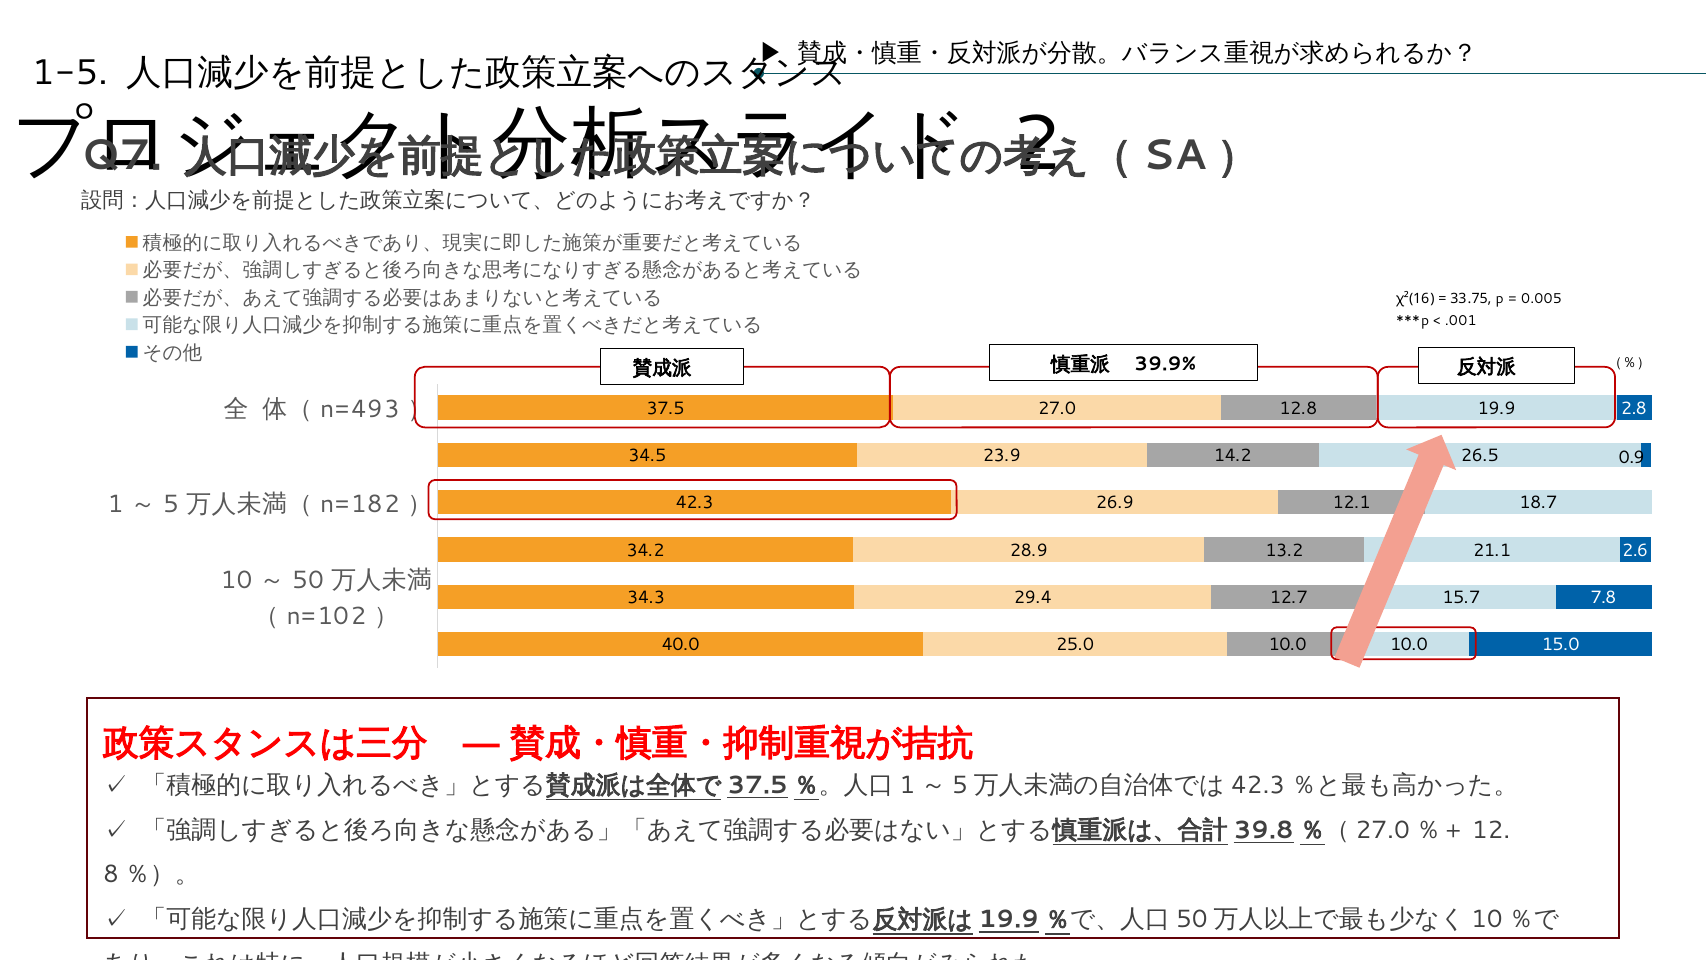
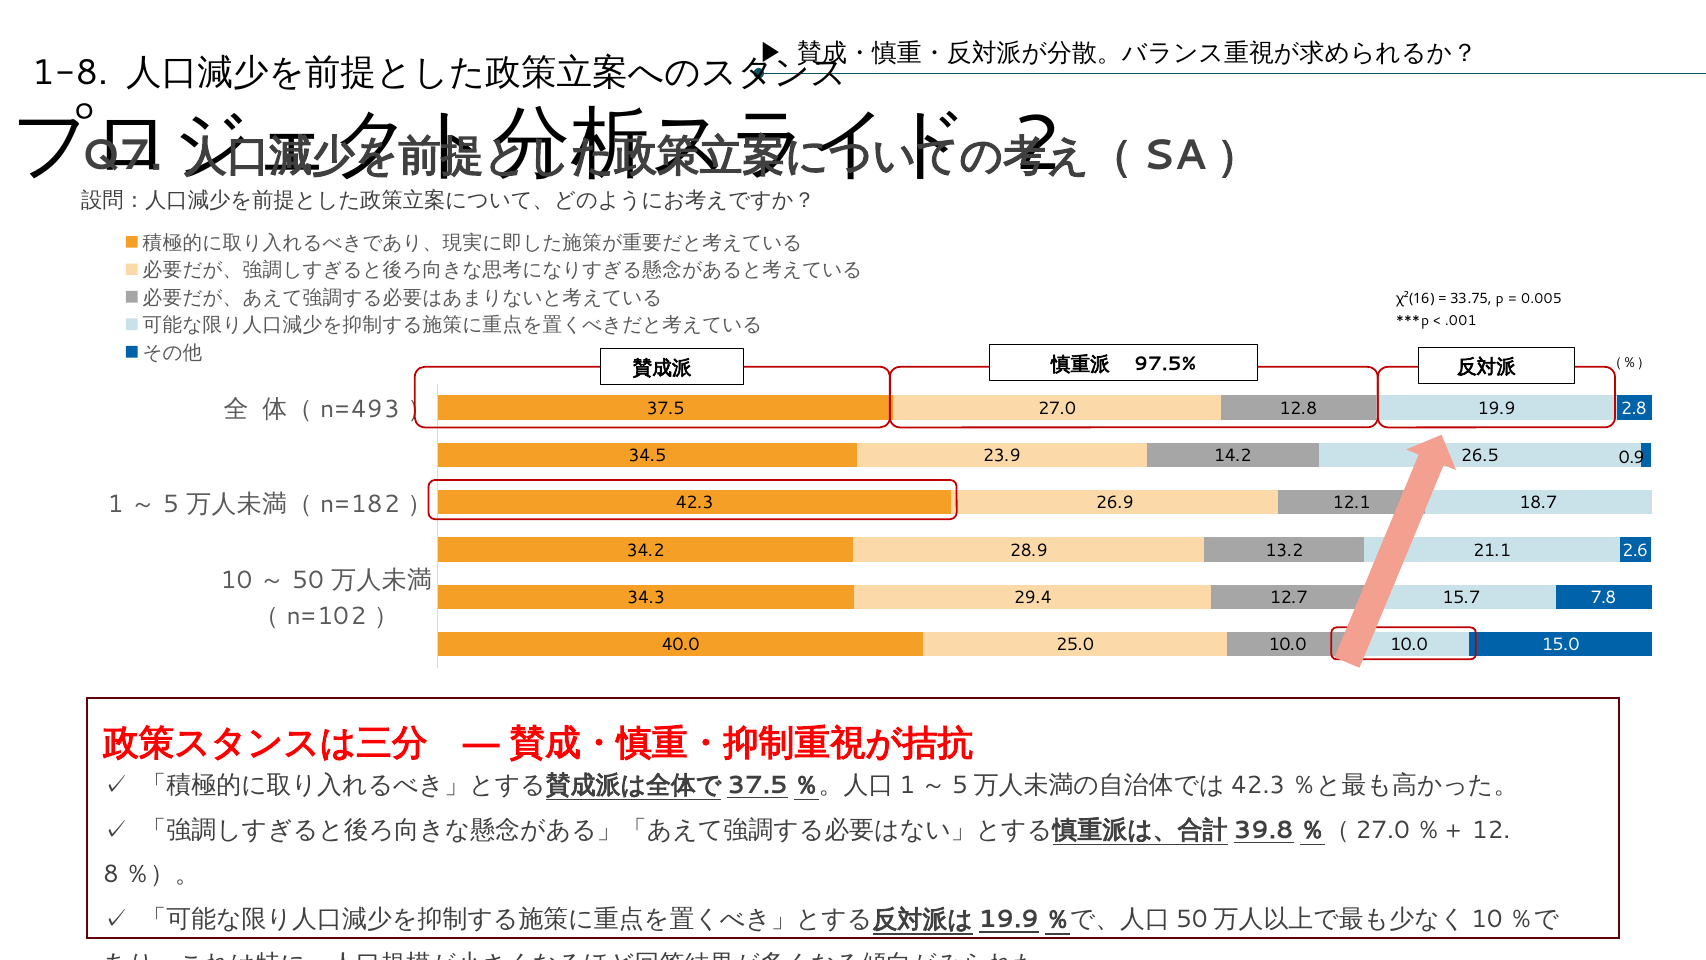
1-5: 1-5 -> 1-8
39.9%: 39.9% -> 97.5%
